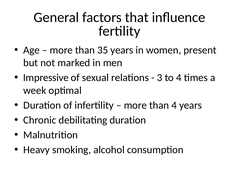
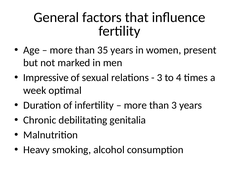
than 4: 4 -> 3
debilitating duration: duration -> genitalia
